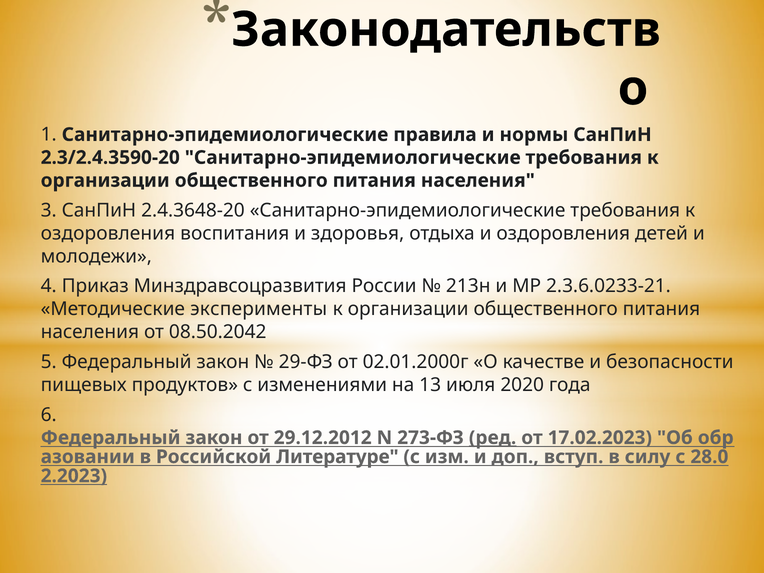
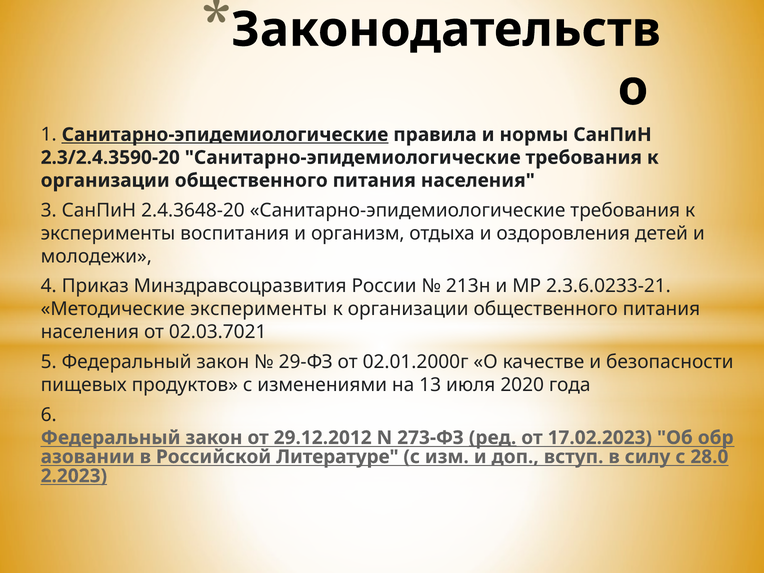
Санитарно-эпидемиологические at (225, 135) underline: none -> present
оздоровления at (108, 233): оздоровления -> эксперименты
здоровья: здоровья -> организм
08.50.2042: 08.50.2042 -> 02.03.7021
